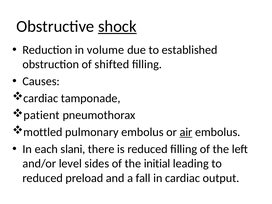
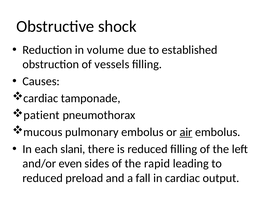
shock underline: present -> none
shifted: shifted -> vessels
mottled: mottled -> mucous
level: level -> even
initial: initial -> rapid
